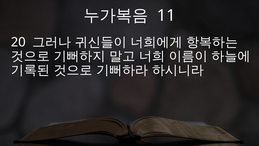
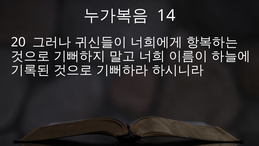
11: 11 -> 14
